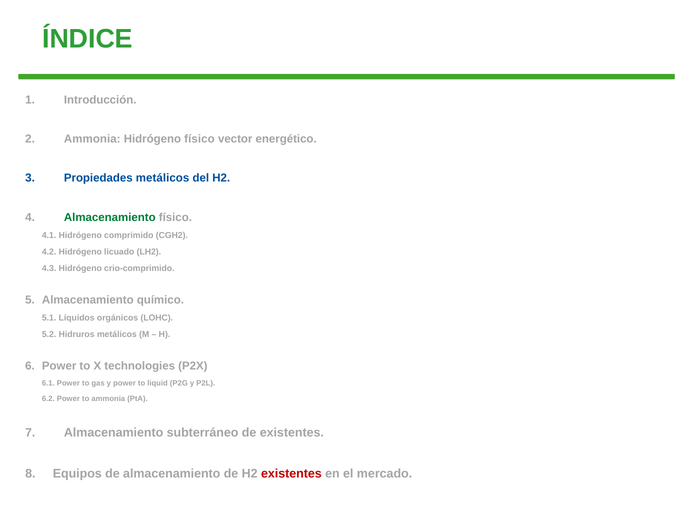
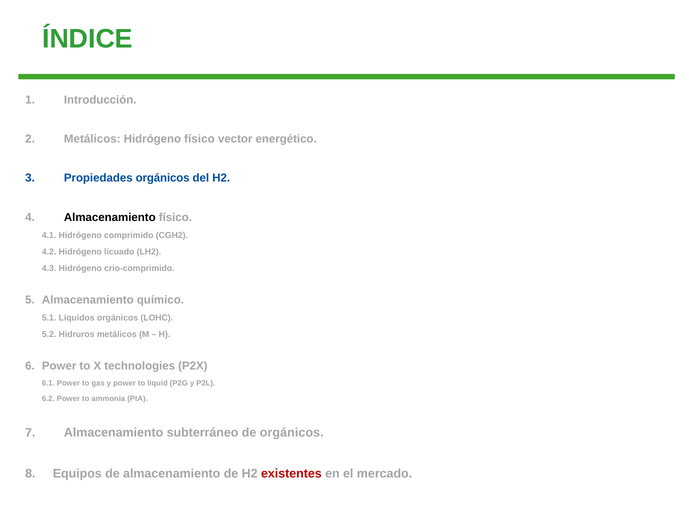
Ammonia at (92, 139): Ammonia -> Metálicos
Propiedades metálicos: metálicos -> orgánicos
Almacenamiento at (110, 217) colour: green -> black
de existentes: existentes -> orgánicos
